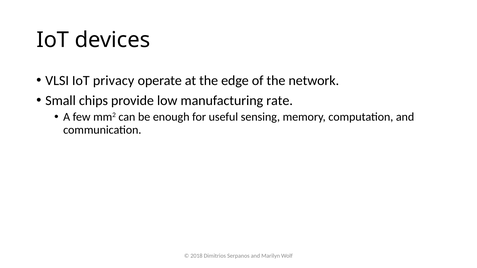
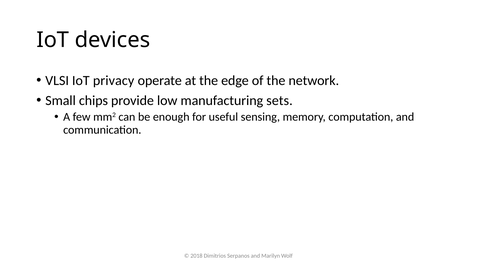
rate: rate -> sets
